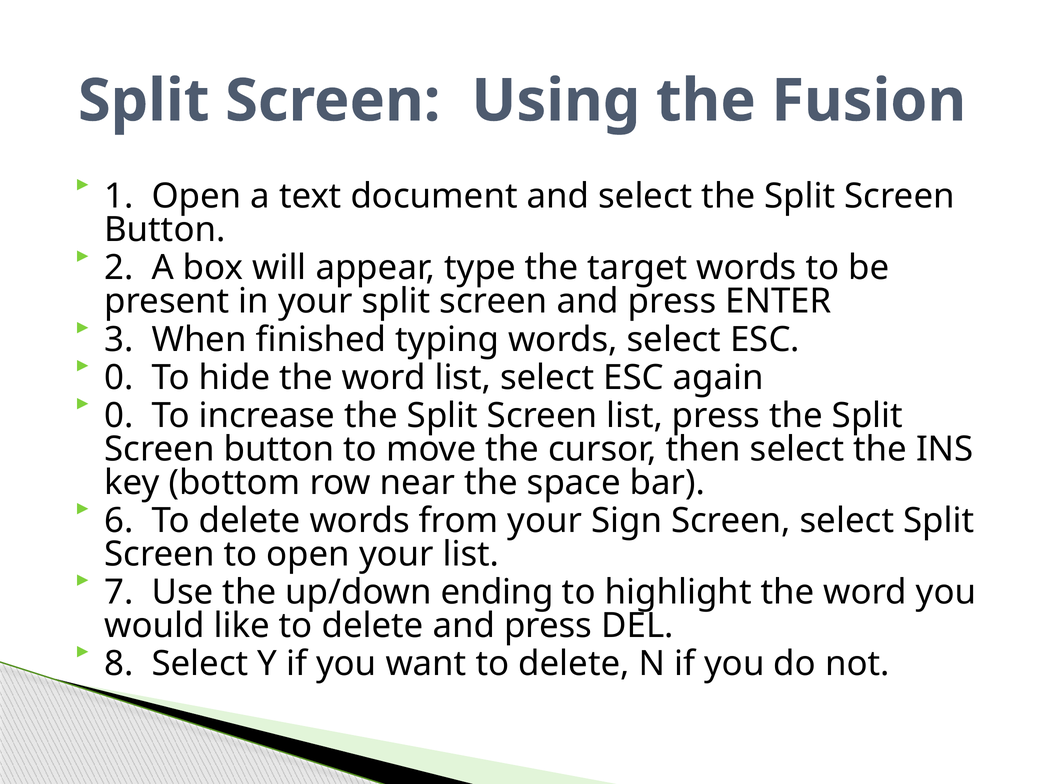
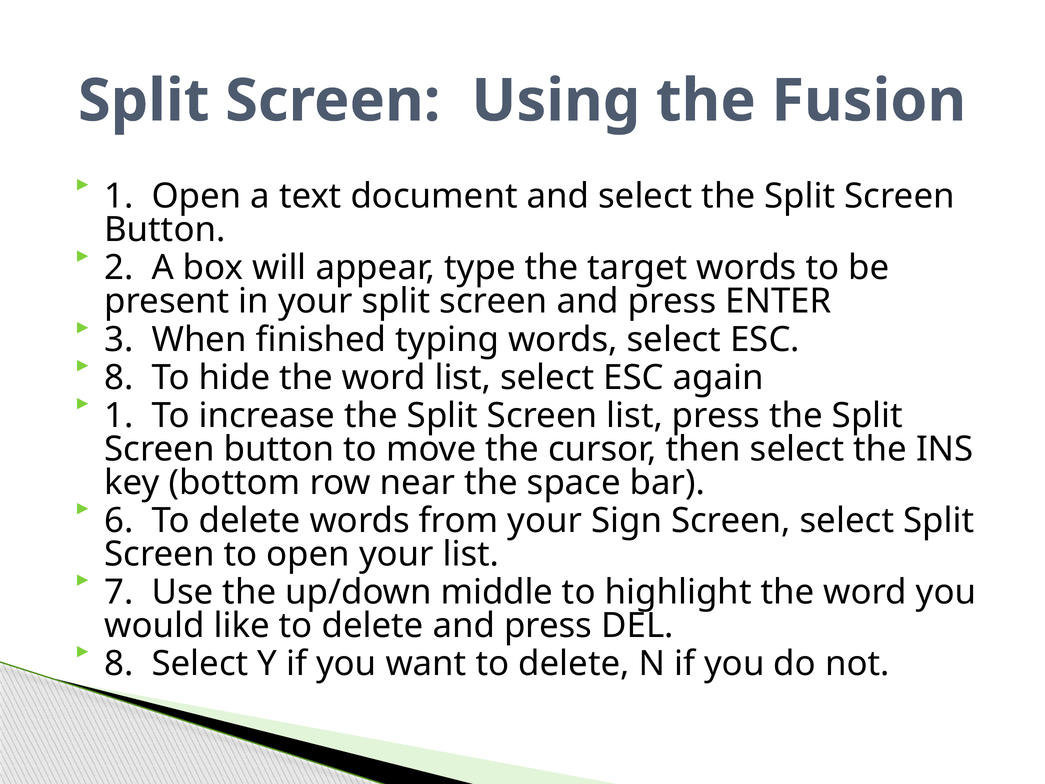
0 at (119, 377): 0 -> 8
0 at (119, 416): 0 -> 1
ending: ending -> middle
